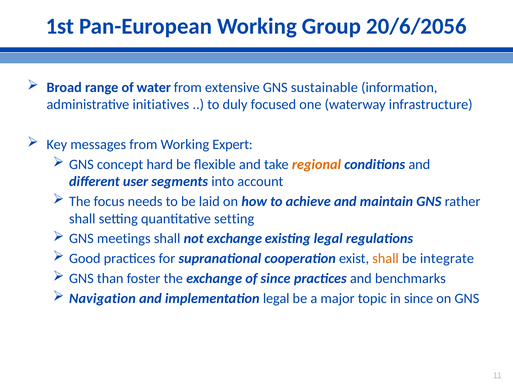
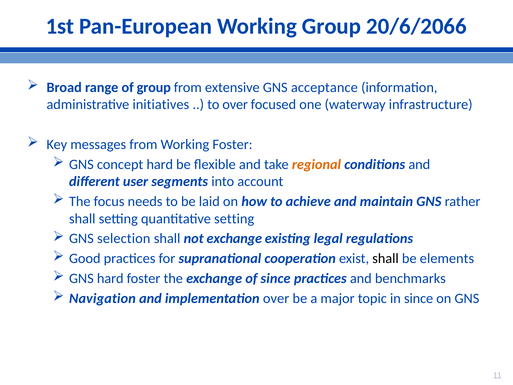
20/6/2056: 20/6/2056 -> 20/6/2066
of water: water -> group
sustainable: sustainable -> acceptance
to duly: duly -> over
Working Expert: Expert -> Foster
meetings: meetings -> selection
shall at (386, 258) colour: orange -> black
integrate: integrate -> elements
GNS than: than -> hard
implementation legal: legal -> over
